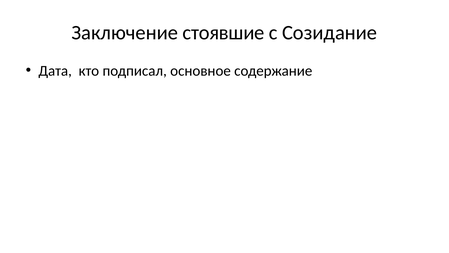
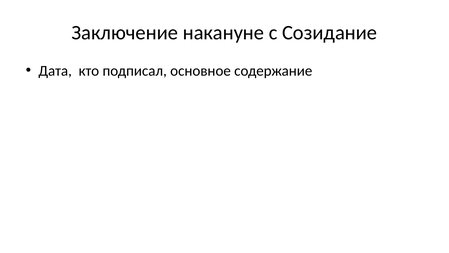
стоявшие: стоявшие -> накануне
